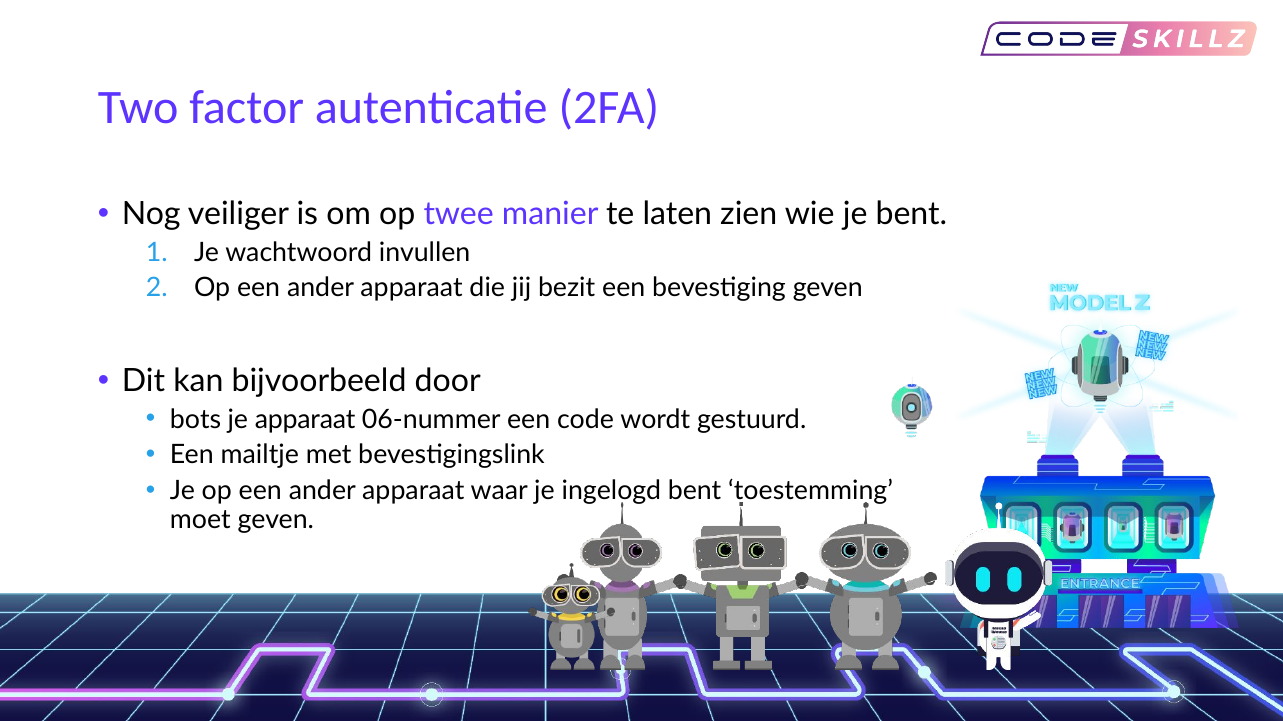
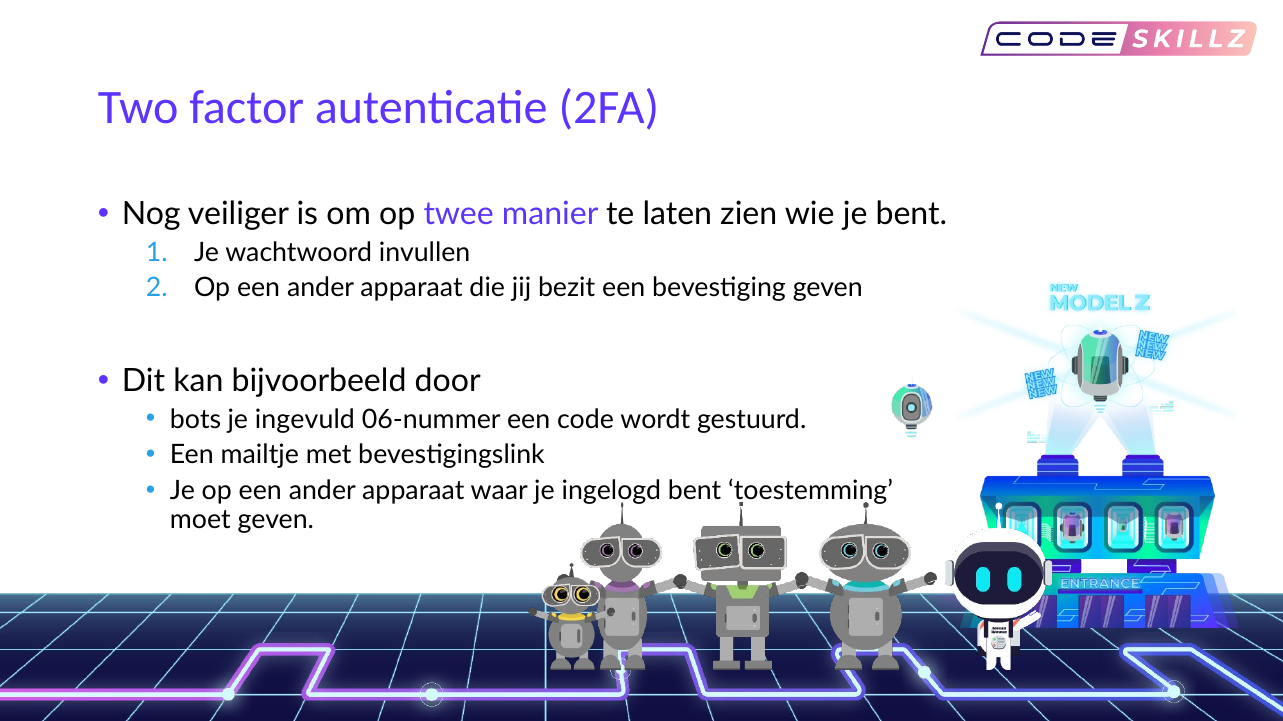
je apparaat: apparaat -> ingevuld
